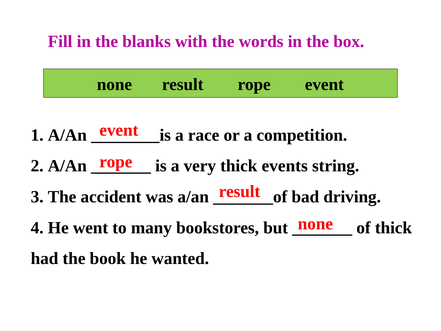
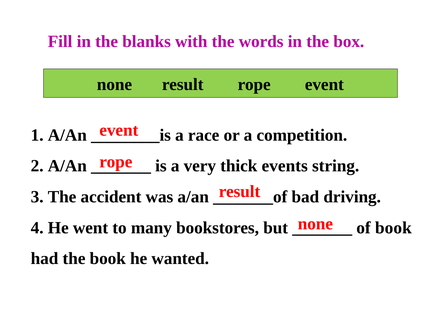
of thick: thick -> book
